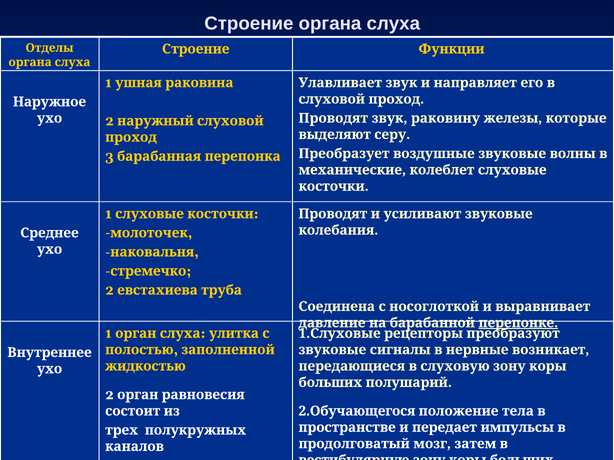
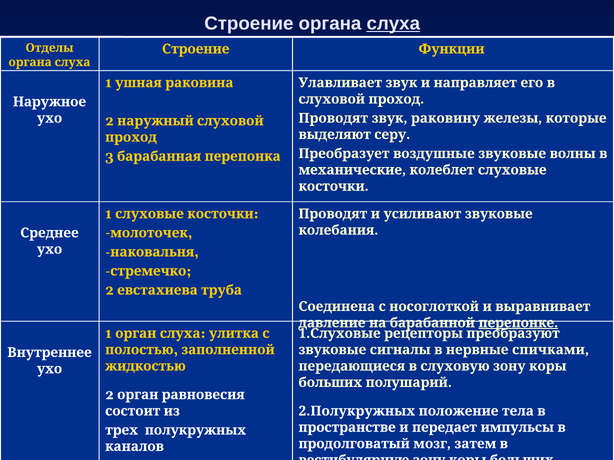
слуха at (393, 23) underline: none -> present
возникает: возникает -> спичками
2.Обучающегося: 2.Обучающегося -> 2.Полукружных
